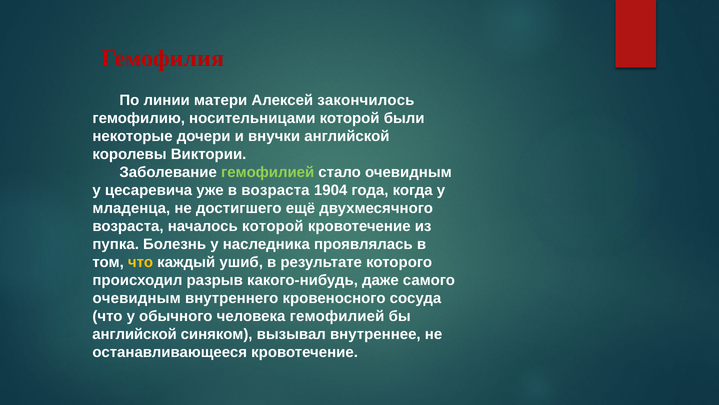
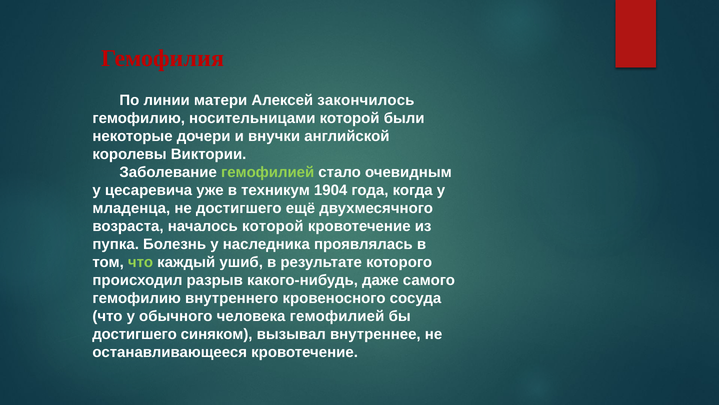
в возраста: возраста -> техникум
что at (141, 262) colour: yellow -> light green
очевидным at (137, 298): очевидным -> гемофилию
английской at (135, 334): английской -> достигшего
